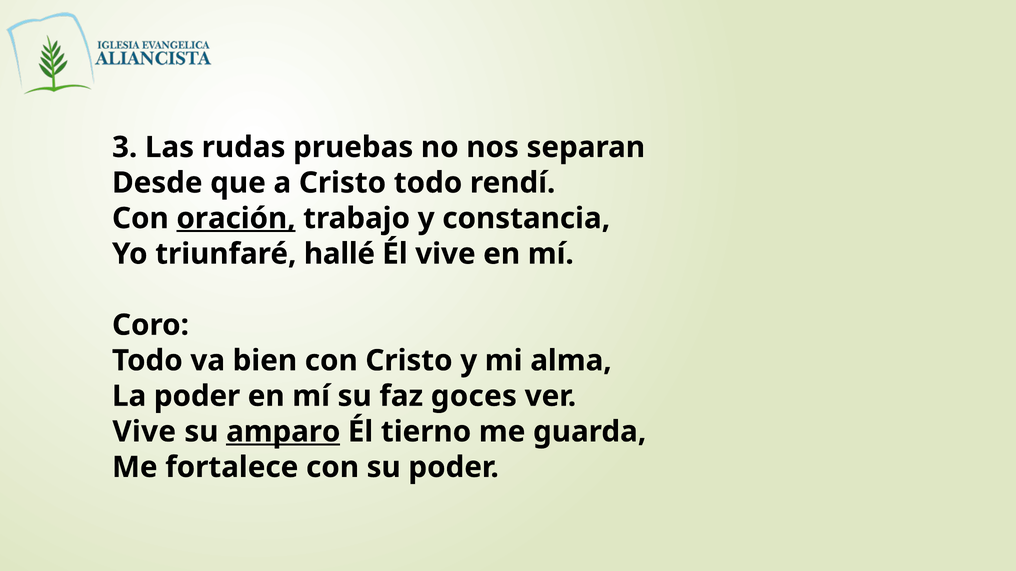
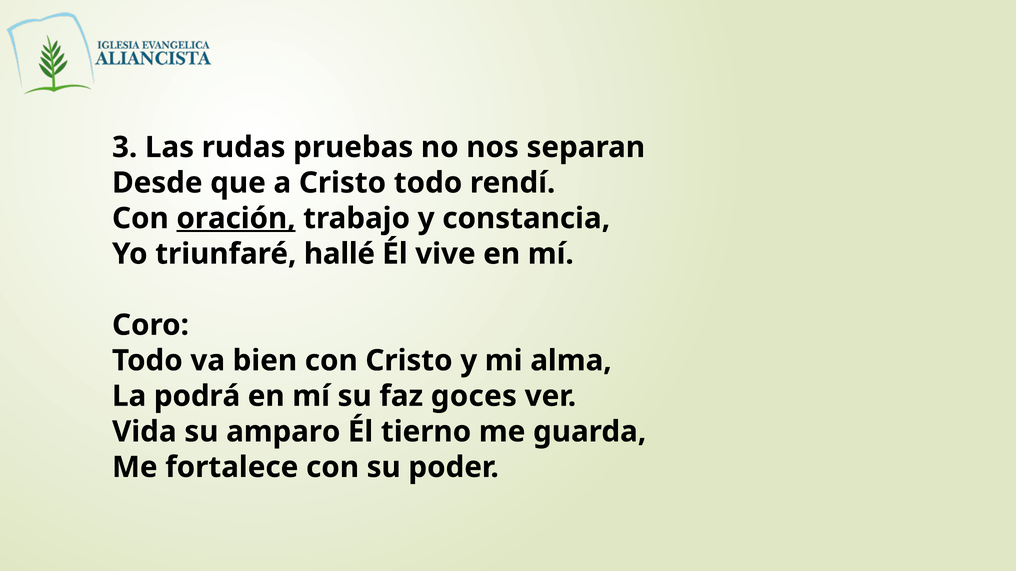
La poder: poder -> podrá
Vive at (144, 432): Vive -> Vida
amparo underline: present -> none
